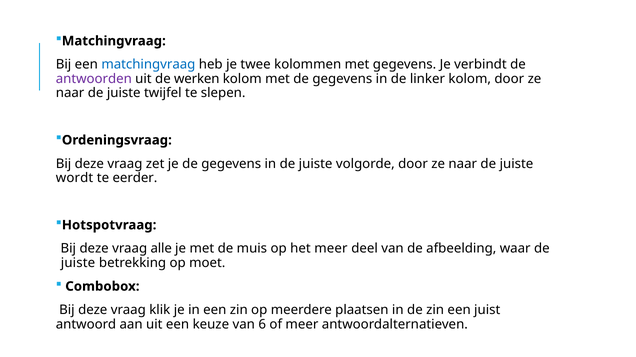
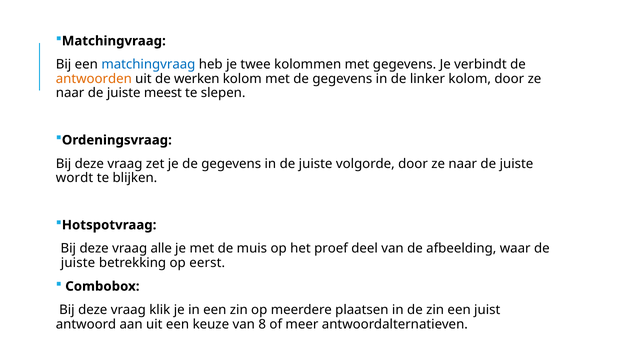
antwoorden colour: purple -> orange
twijfel: twijfel -> meest
eerder: eerder -> blijken
het meer: meer -> proef
moet: moet -> eerst
6: 6 -> 8
